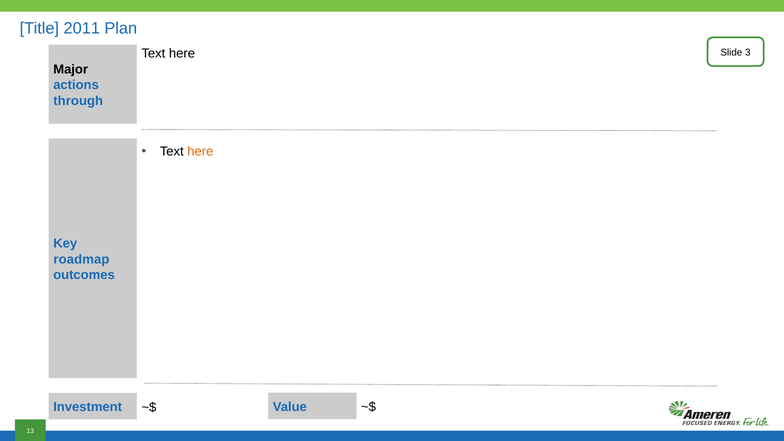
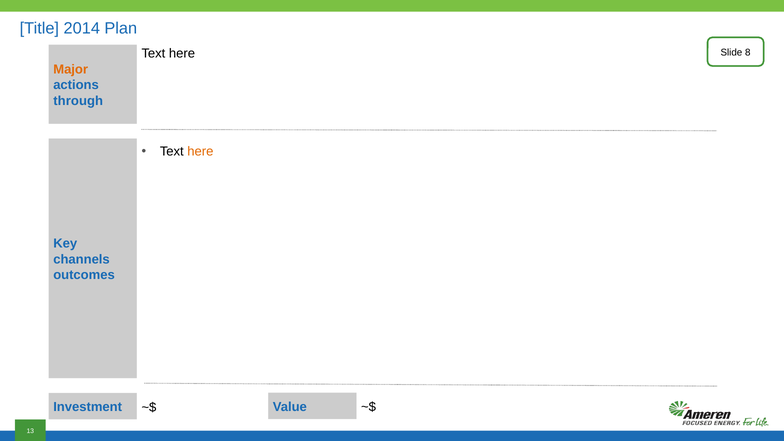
2011: 2011 -> 2014
3: 3 -> 8
Major colour: black -> orange
roadmap: roadmap -> channels
